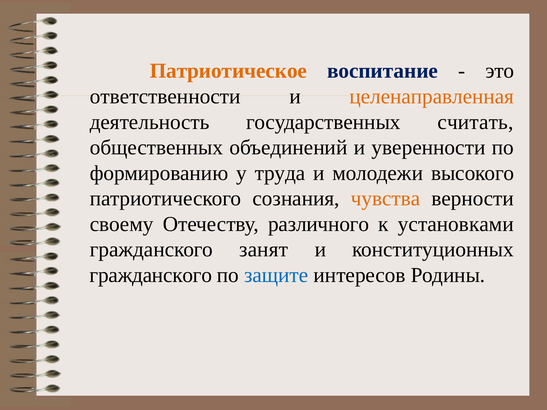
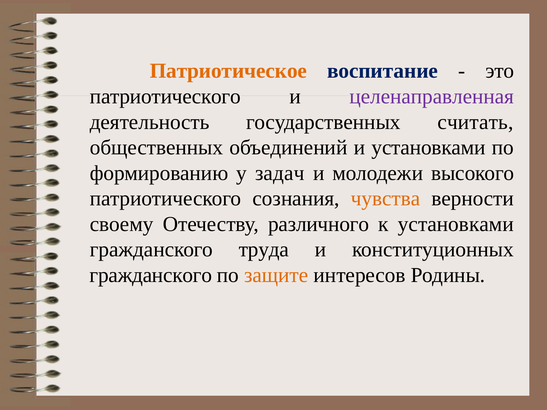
ответственности at (165, 97): ответственности -> патриотического
целенаправленная colour: orange -> purple
и уверенности: уверенности -> установками
труда: труда -> задач
занят: занят -> труда
защите colour: blue -> orange
